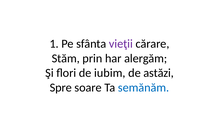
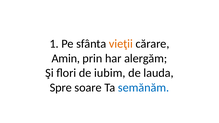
vieţii colour: purple -> orange
Stăm: Stăm -> Amin
astăzi: astăzi -> lauda
